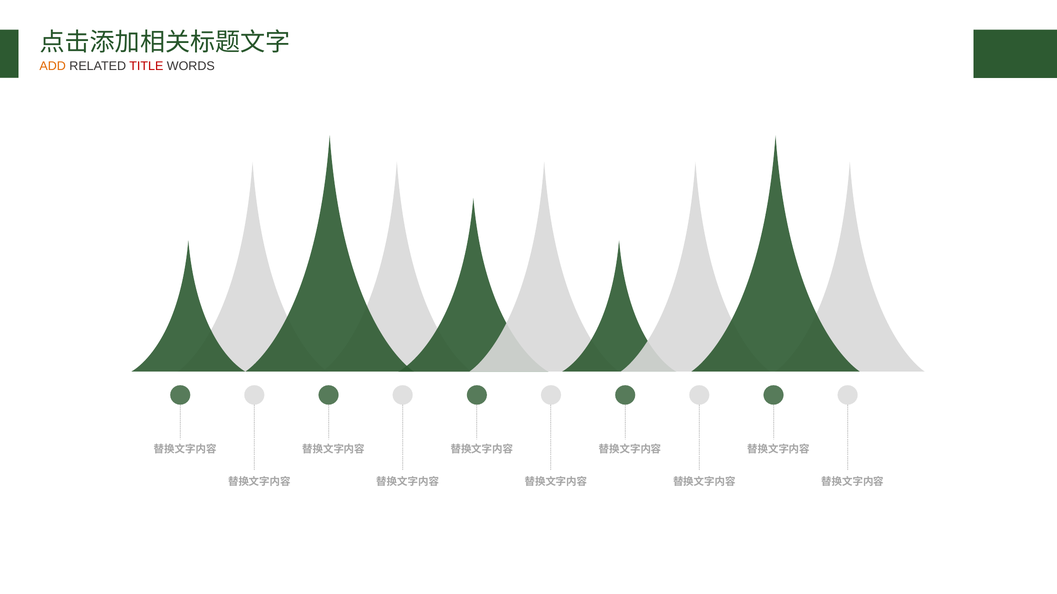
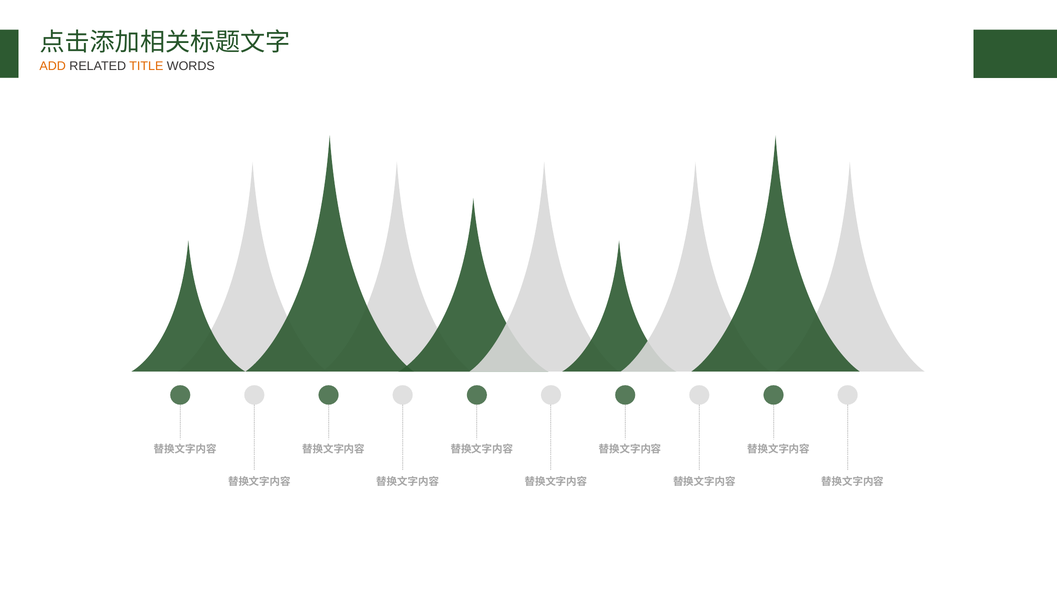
TITLE colour: red -> orange
